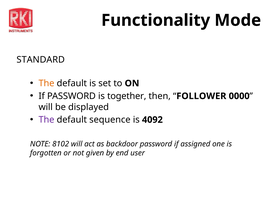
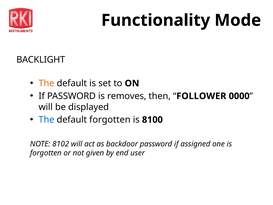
STANDARD: STANDARD -> BACKLIGHT
together: together -> removes
The at (46, 120) colour: purple -> blue
default sequence: sequence -> forgotten
4092: 4092 -> 8100
